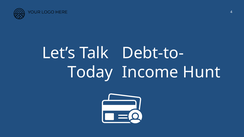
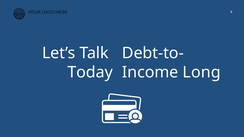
Hunt: Hunt -> Long
